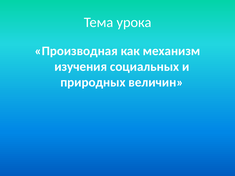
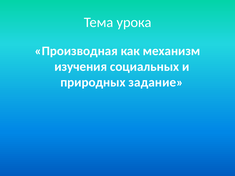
величин: величин -> задание
